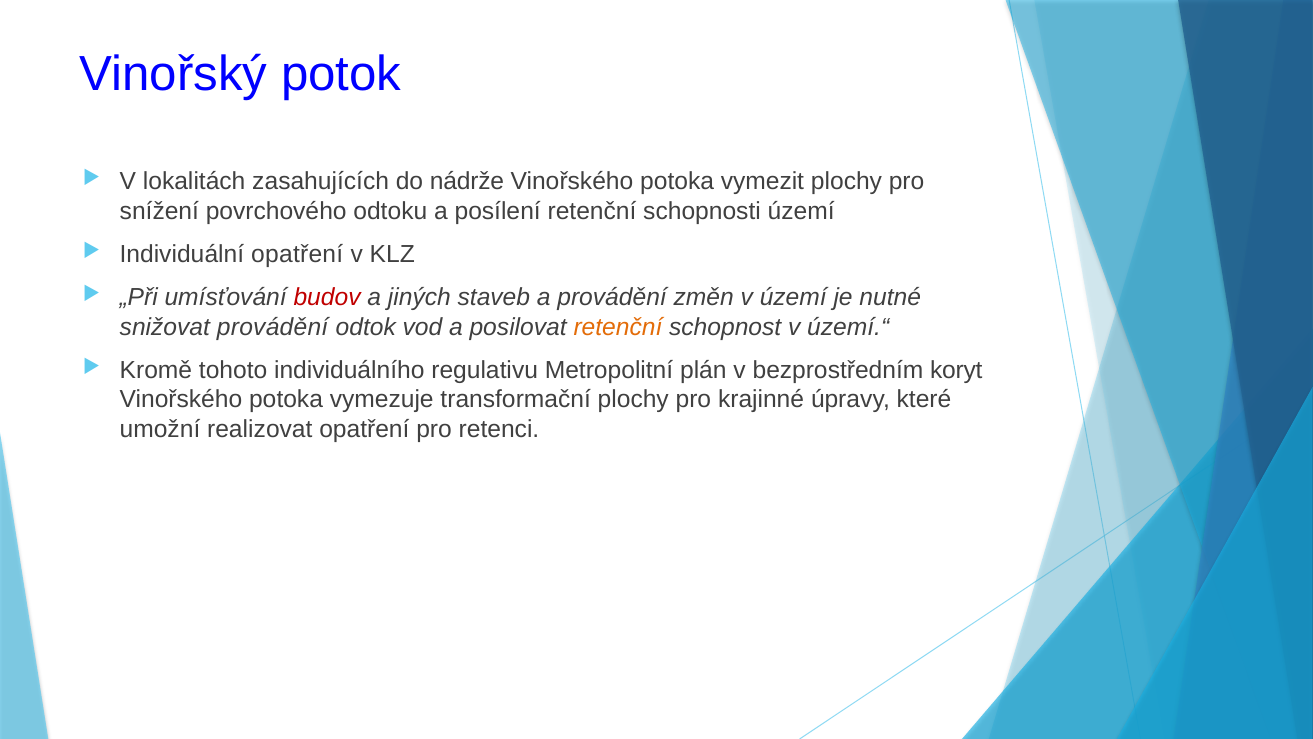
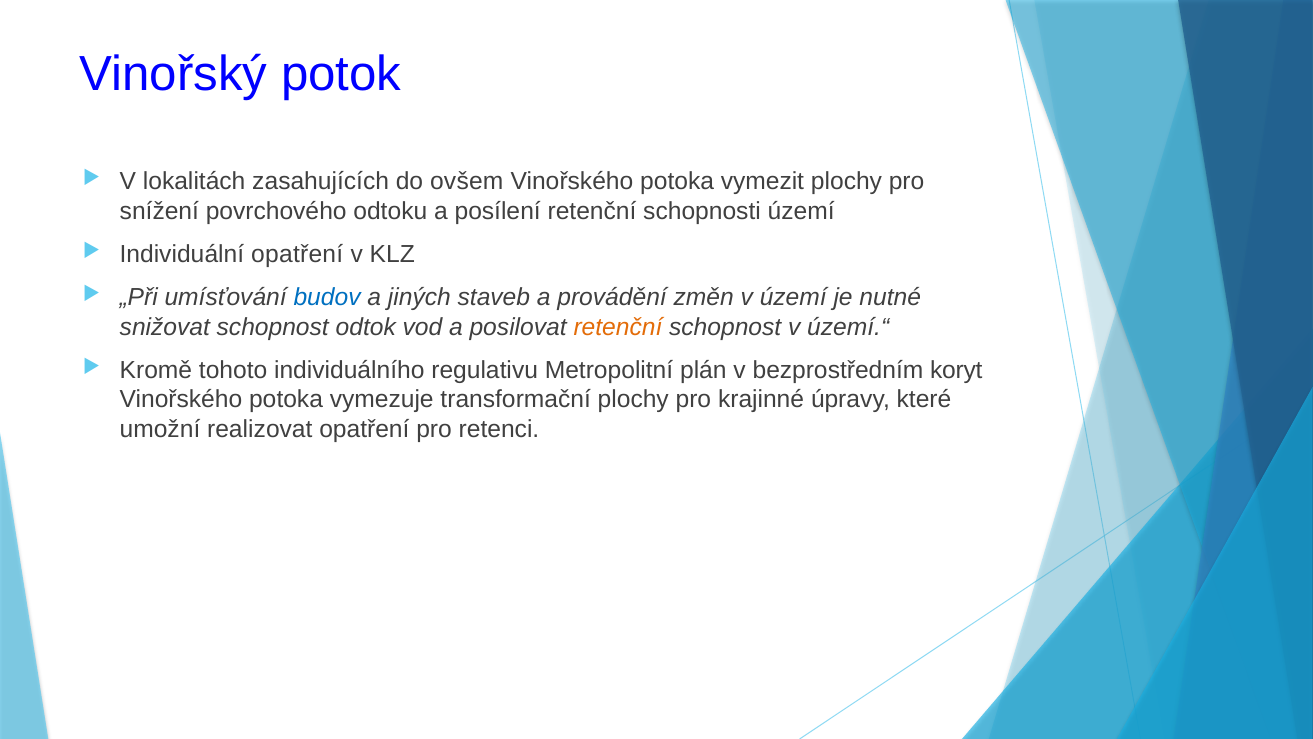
nádrže: nádrže -> ovšem
budov colour: red -> blue
snižovat provádění: provádění -> schopnost
